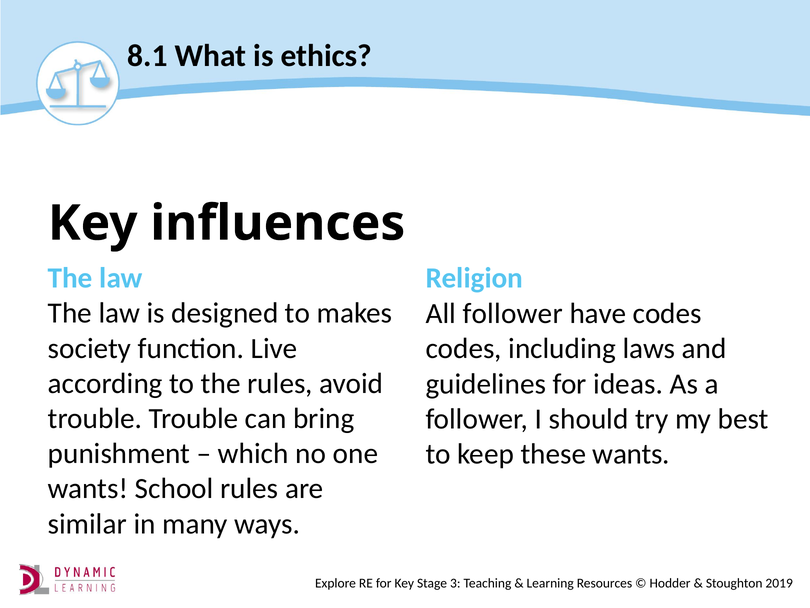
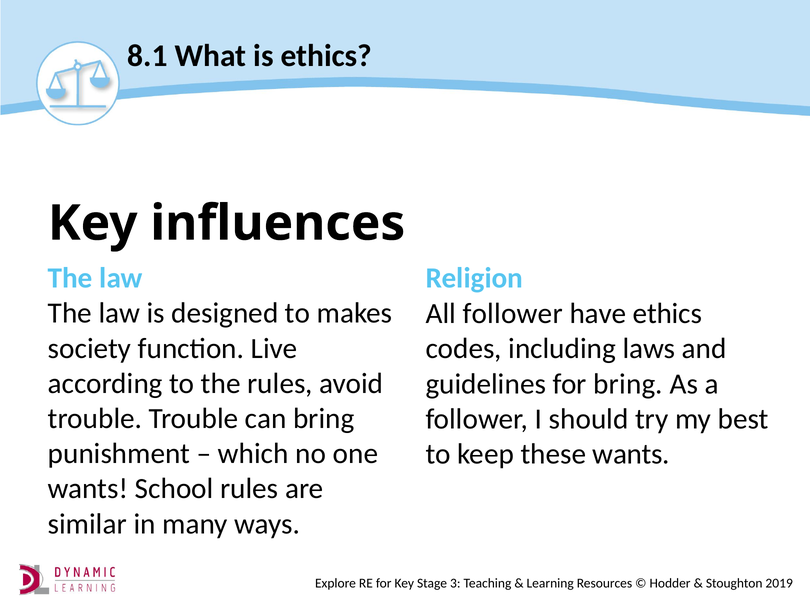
have codes: codes -> ethics
for ideas: ideas -> bring
